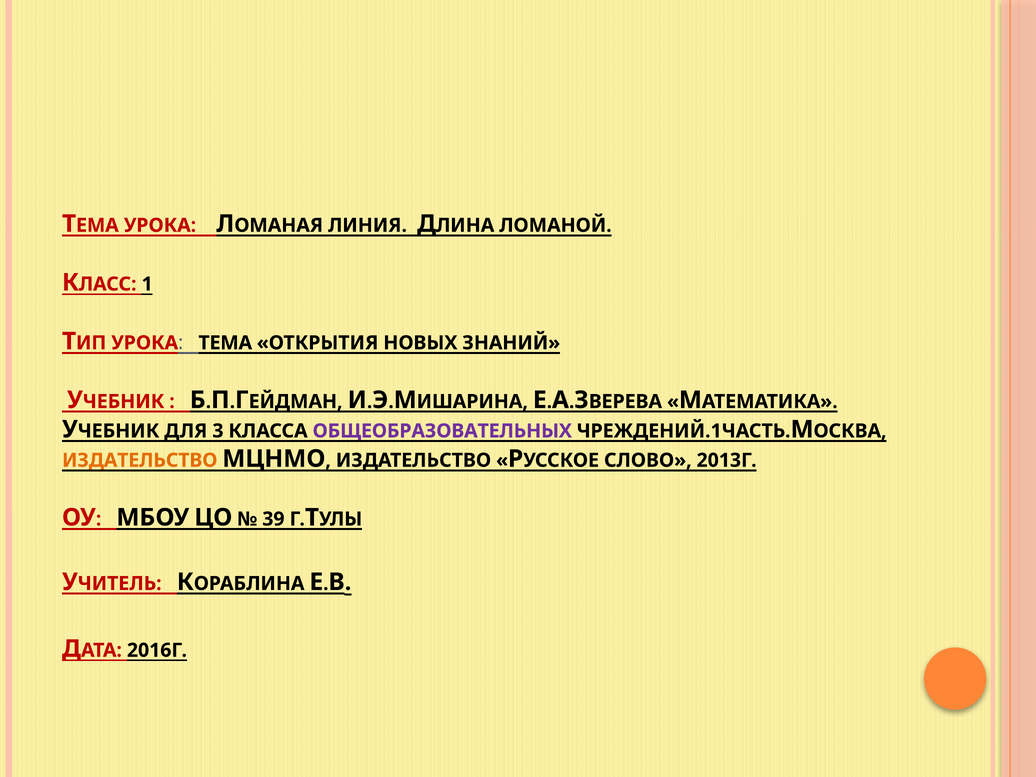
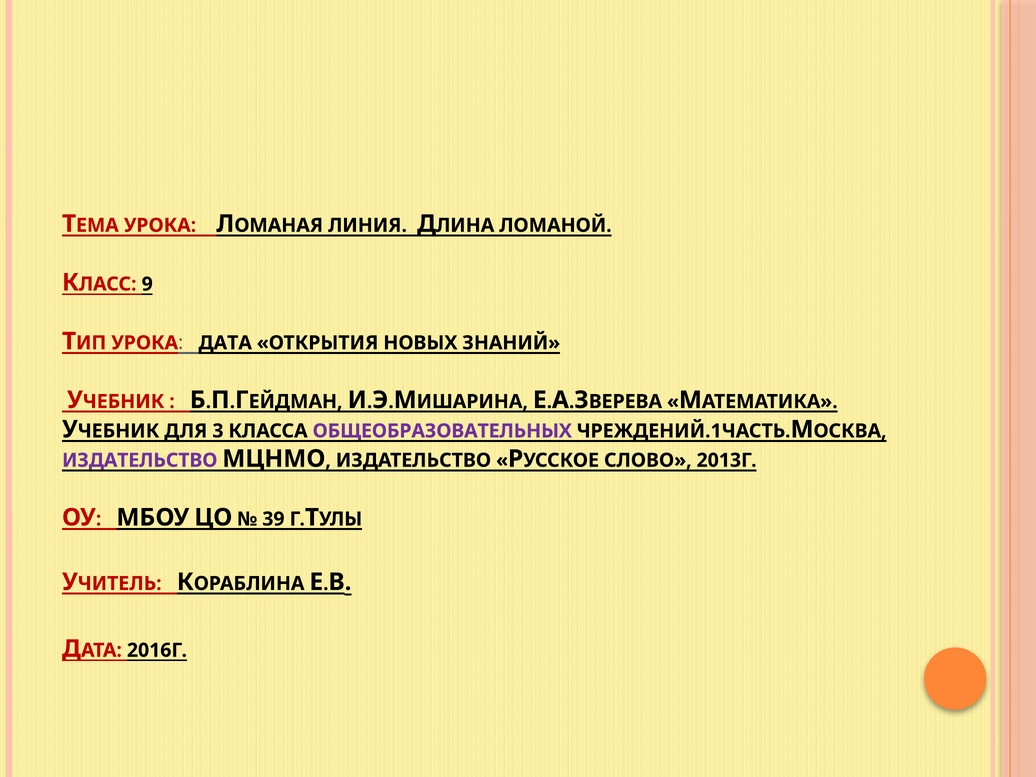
1: 1 -> 9
УРОКА ТЕМА: ТЕМА -> ДАТА
ИЗДАТЕЛЬСТВО at (140, 460) colour: orange -> purple
